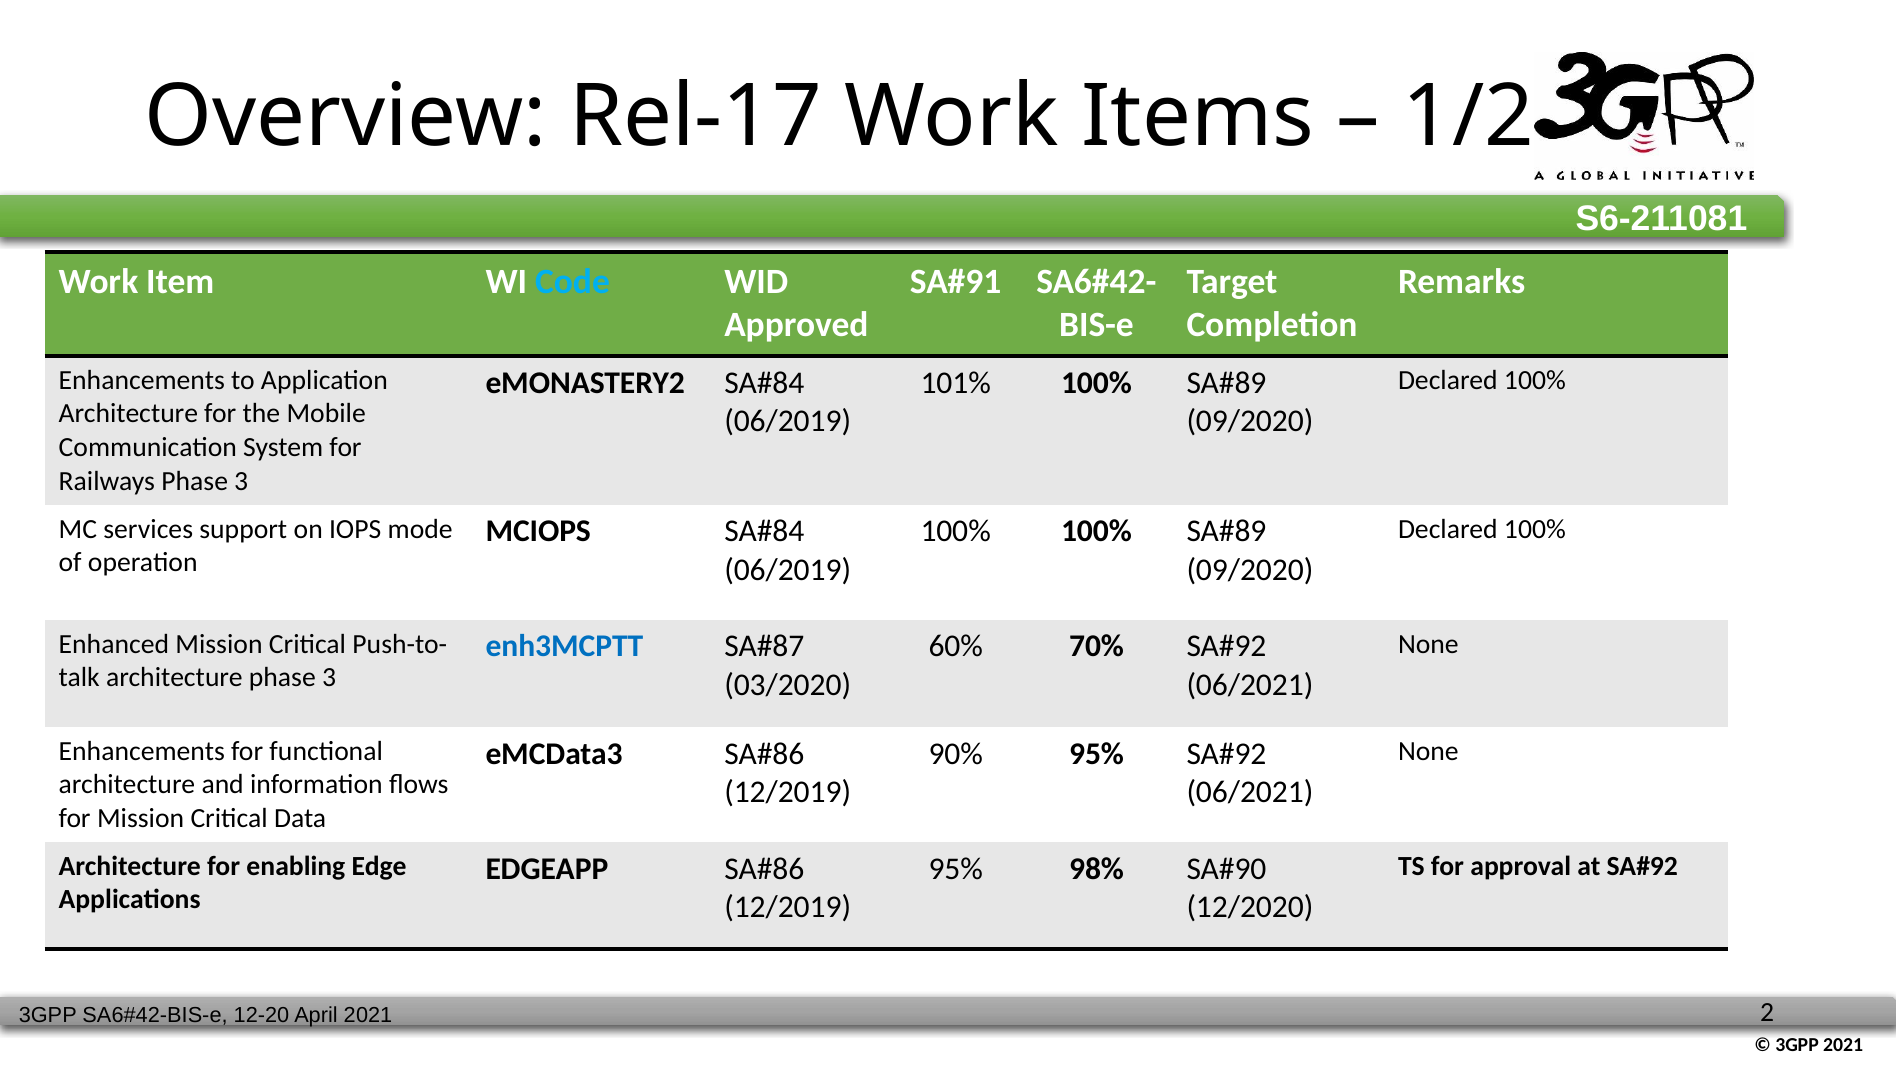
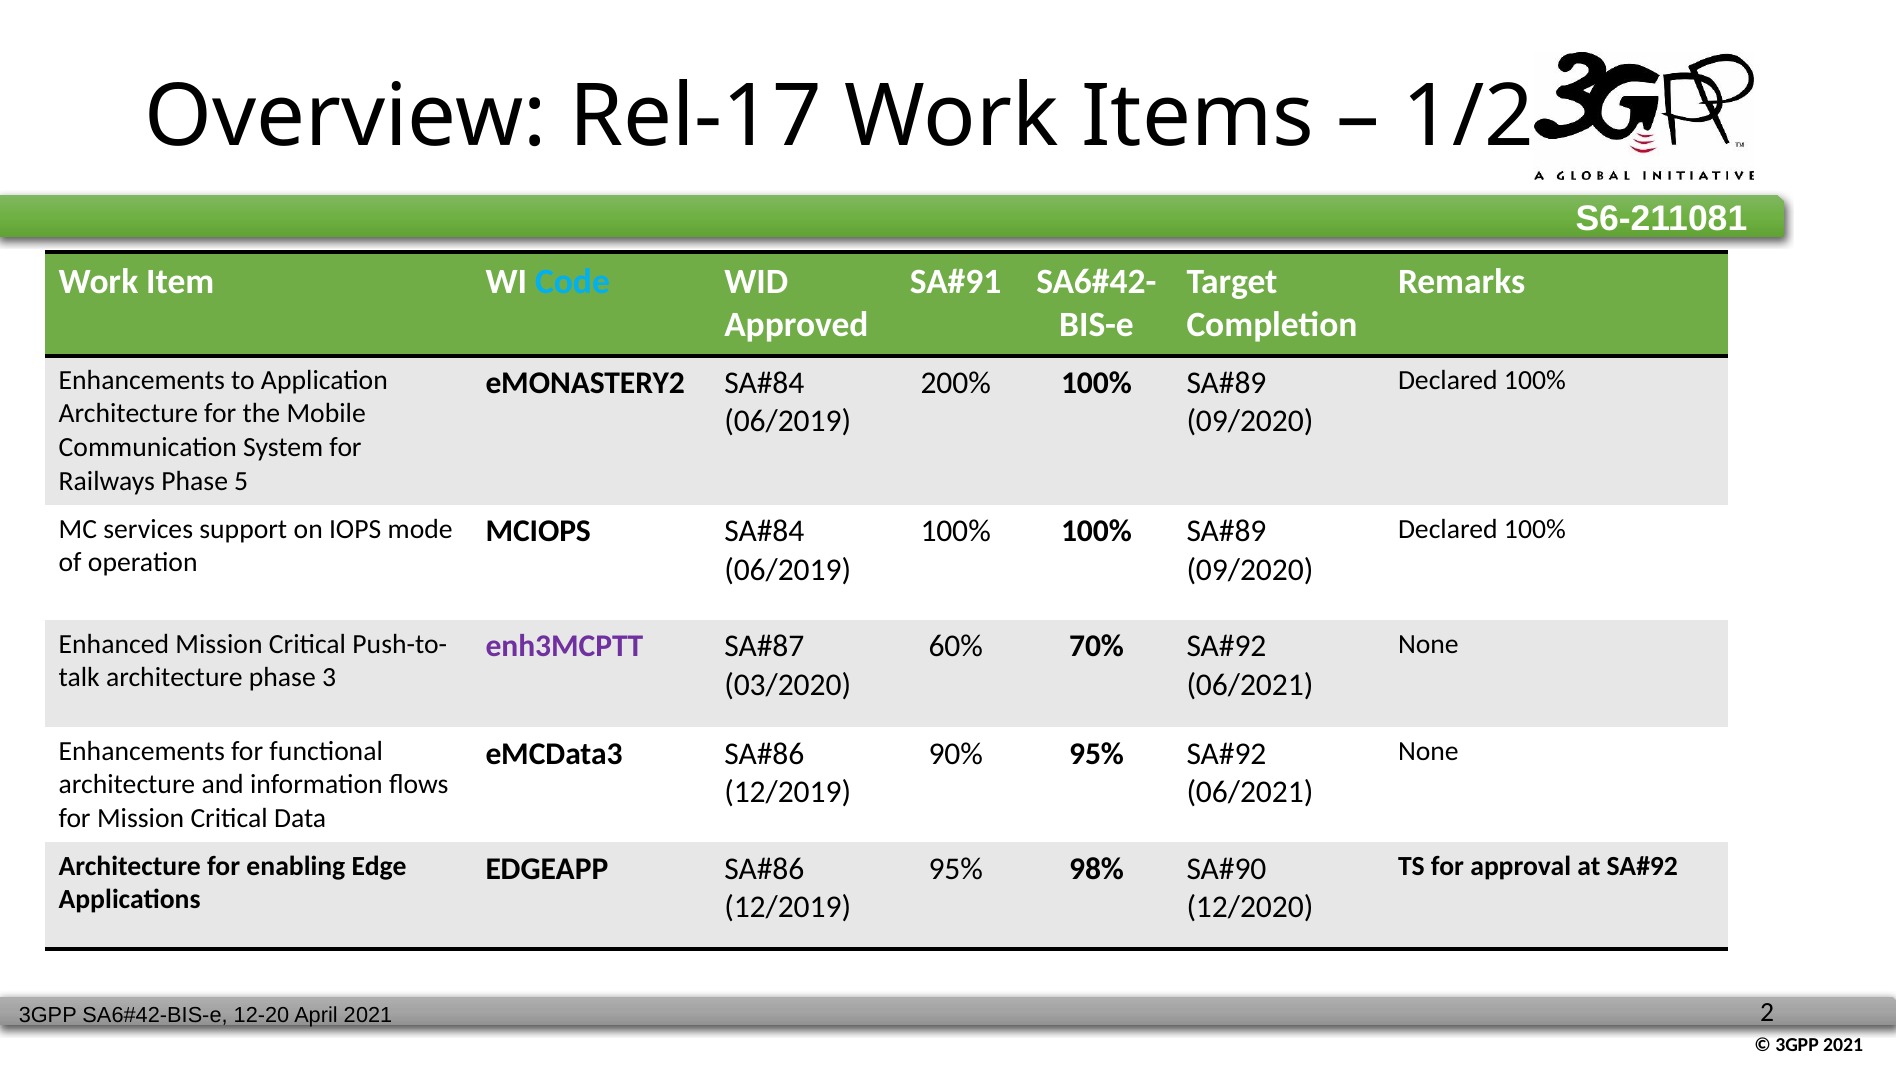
101%: 101% -> 200%
Railways Phase 3: 3 -> 5
enh3MCPTT colour: blue -> purple
